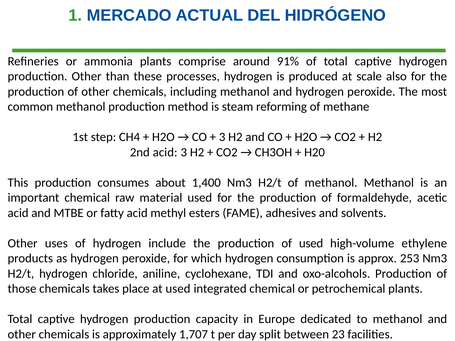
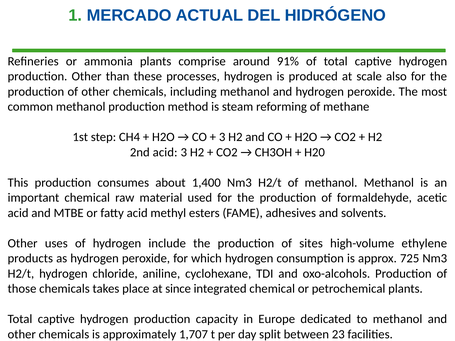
of used: used -> sites
253: 253 -> 725
at used: used -> since
